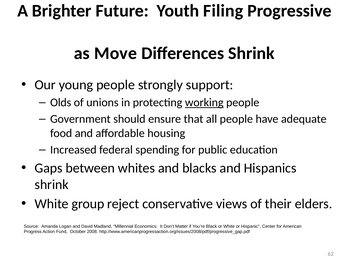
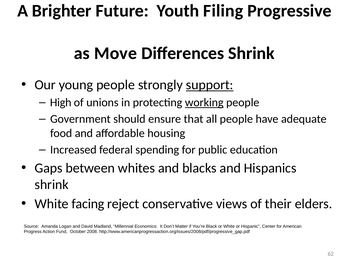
support underline: none -> present
Olds: Olds -> High
group: group -> facing
